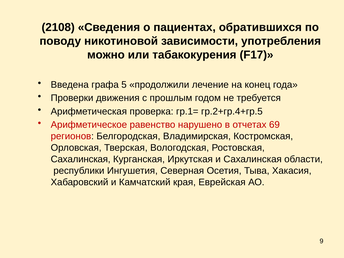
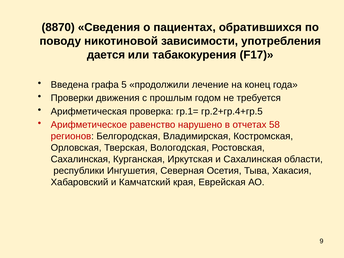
2108: 2108 -> 8870
можно: можно -> дается
69: 69 -> 58
